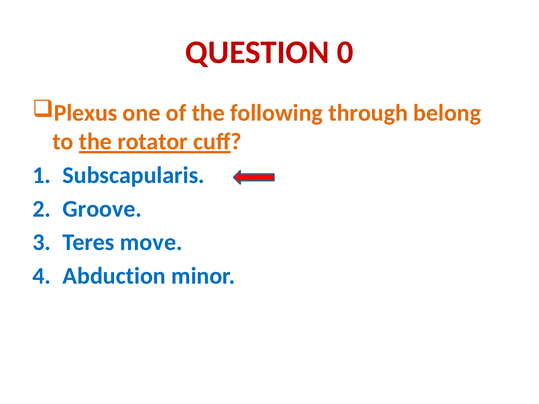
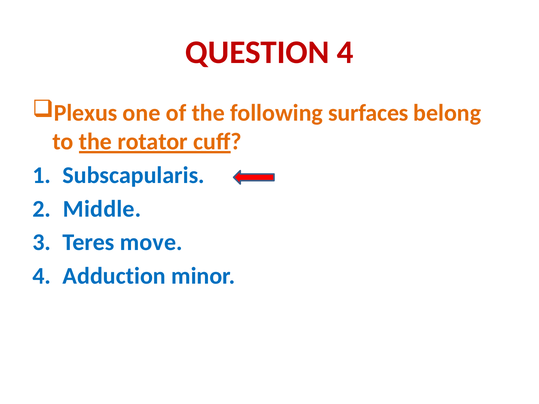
QUESTION 0: 0 -> 4
through: through -> surfaces
Groove: Groove -> Middle
Abduction: Abduction -> Adduction
